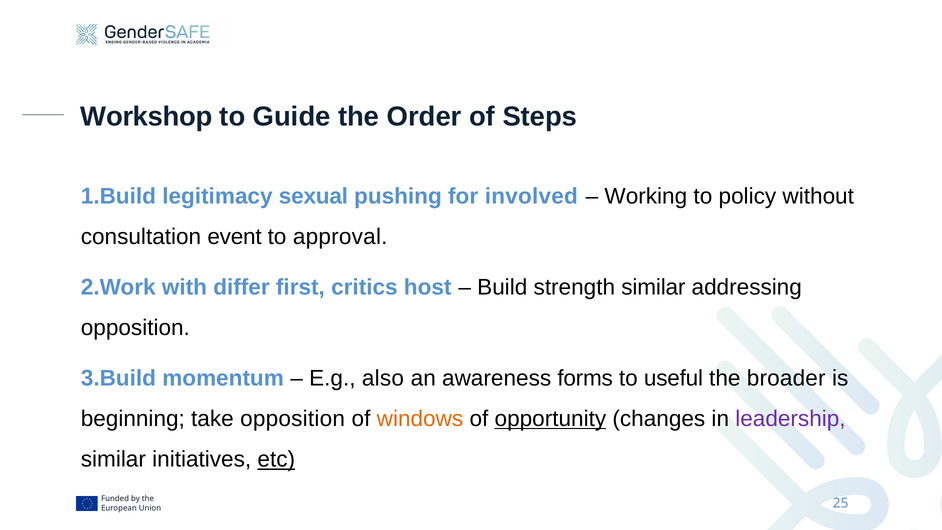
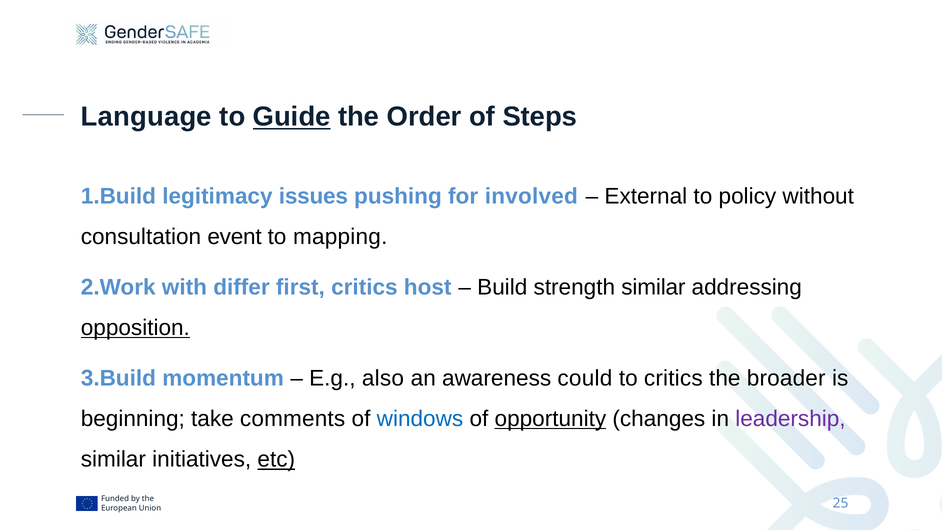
Workshop: Workshop -> Language
Guide underline: none -> present
sexual: sexual -> issues
Working: Working -> External
approval: approval -> mapping
opposition at (135, 328) underline: none -> present
forms: forms -> could
to useful: useful -> critics
take opposition: opposition -> comments
windows colour: orange -> blue
